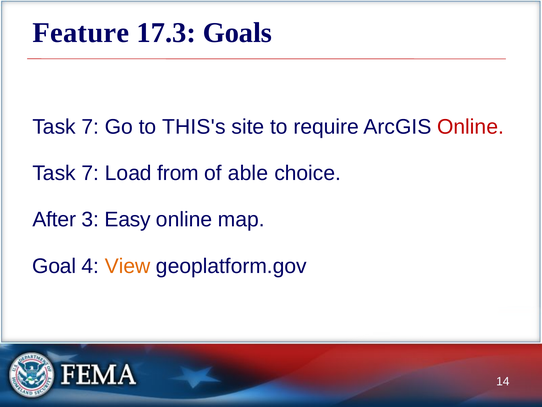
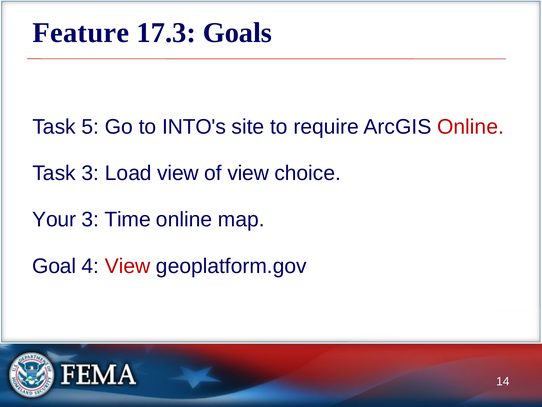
7 at (90, 127): 7 -> 5
THIS's: THIS's -> INTO's
7 at (90, 173): 7 -> 3
Load from: from -> view
of able: able -> view
After: After -> Your
Easy: Easy -> Time
View at (128, 266) colour: orange -> red
